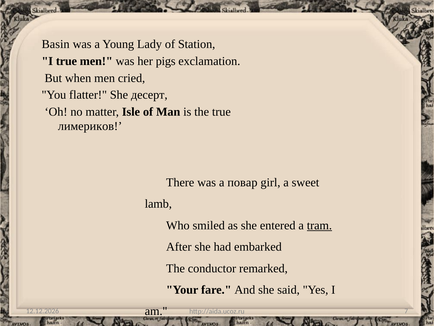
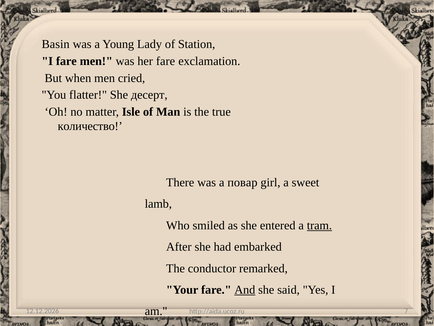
I true: true -> fare
her pigs: pigs -> fare
лимериков: лимериков -> количество
And underline: none -> present
